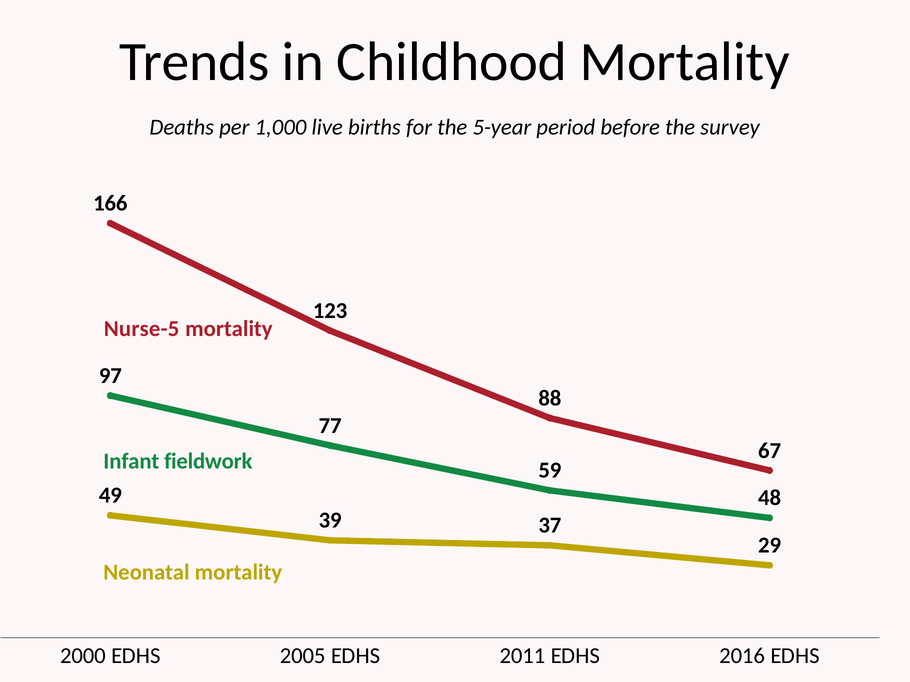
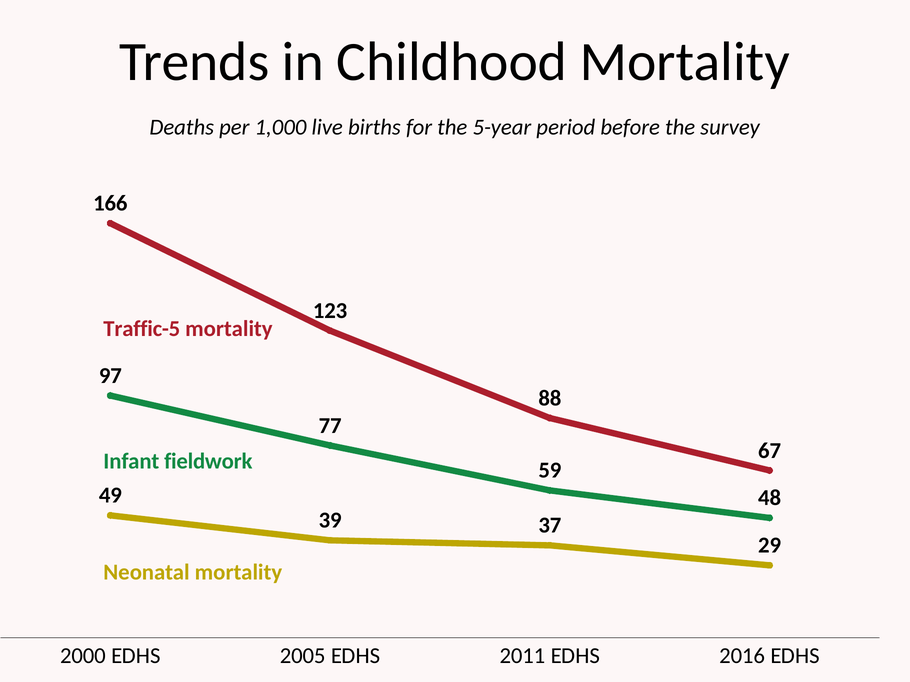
Nurse-5: Nurse-5 -> Traffic-5
